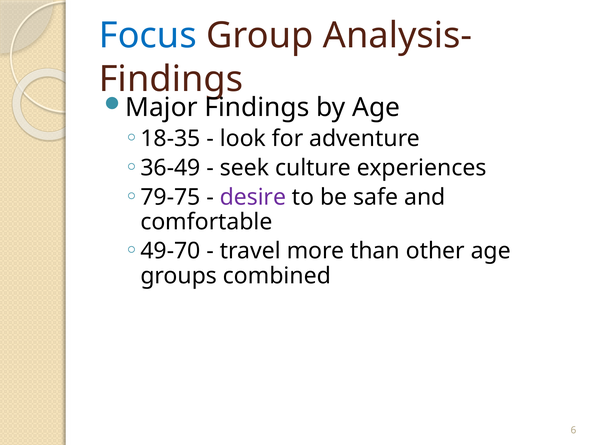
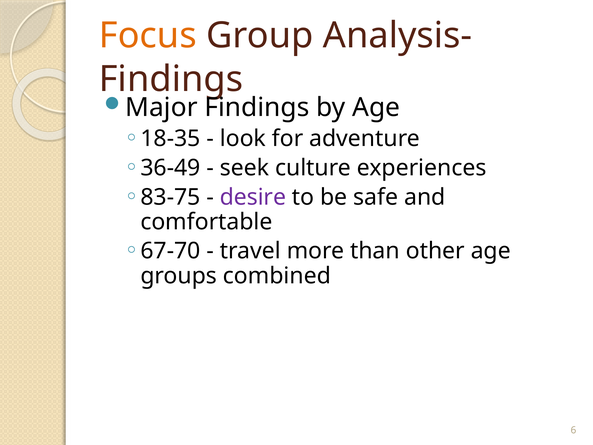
Focus colour: blue -> orange
79-75: 79-75 -> 83-75
49-70: 49-70 -> 67-70
